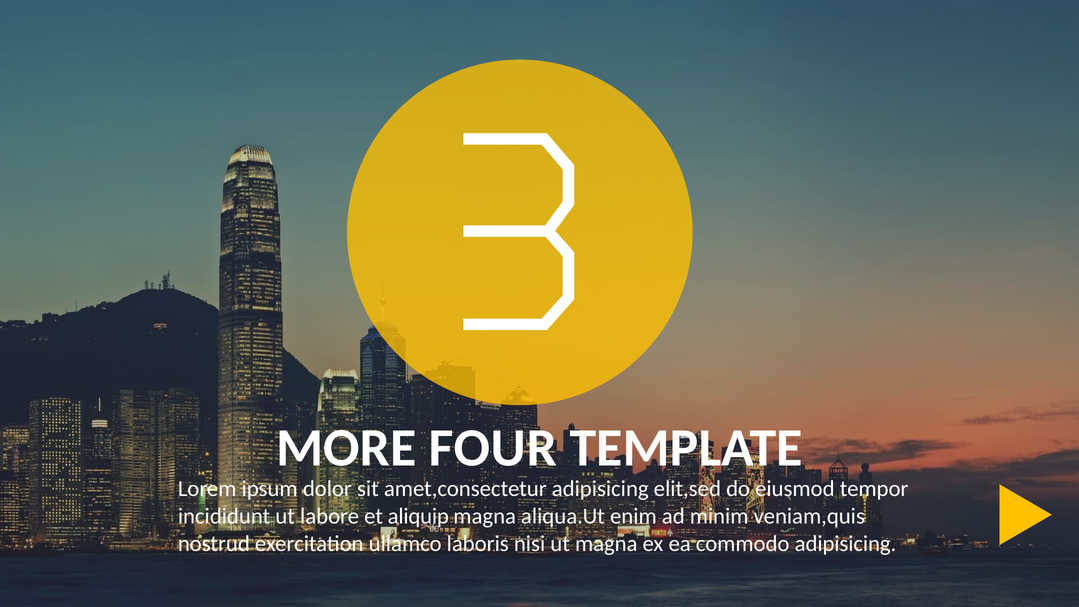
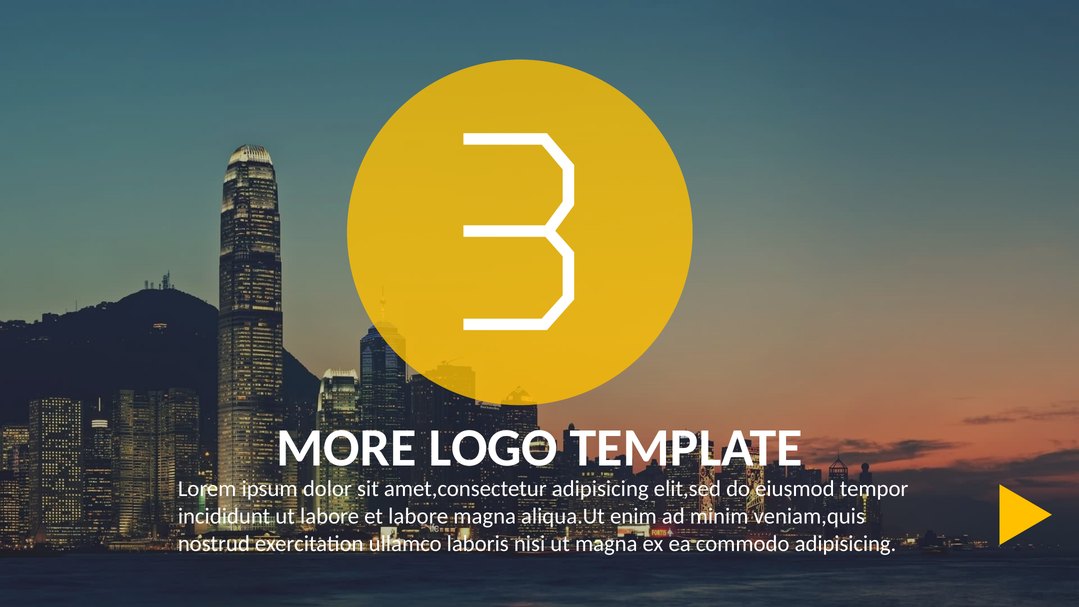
FOUR: FOUR -> LOGO
et aliquip: aliquip -> labore
